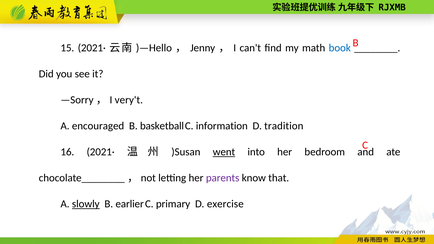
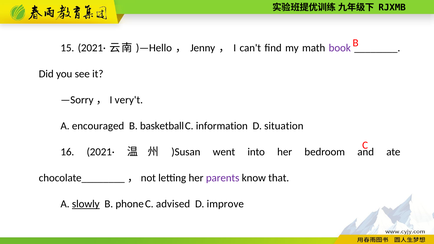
book colour: blue -> purple
tradition: tradition -> situation
went underline: present -> none
earlier: earlier -> phone
primary: primary -> advised
exercise: exercise -> improve
